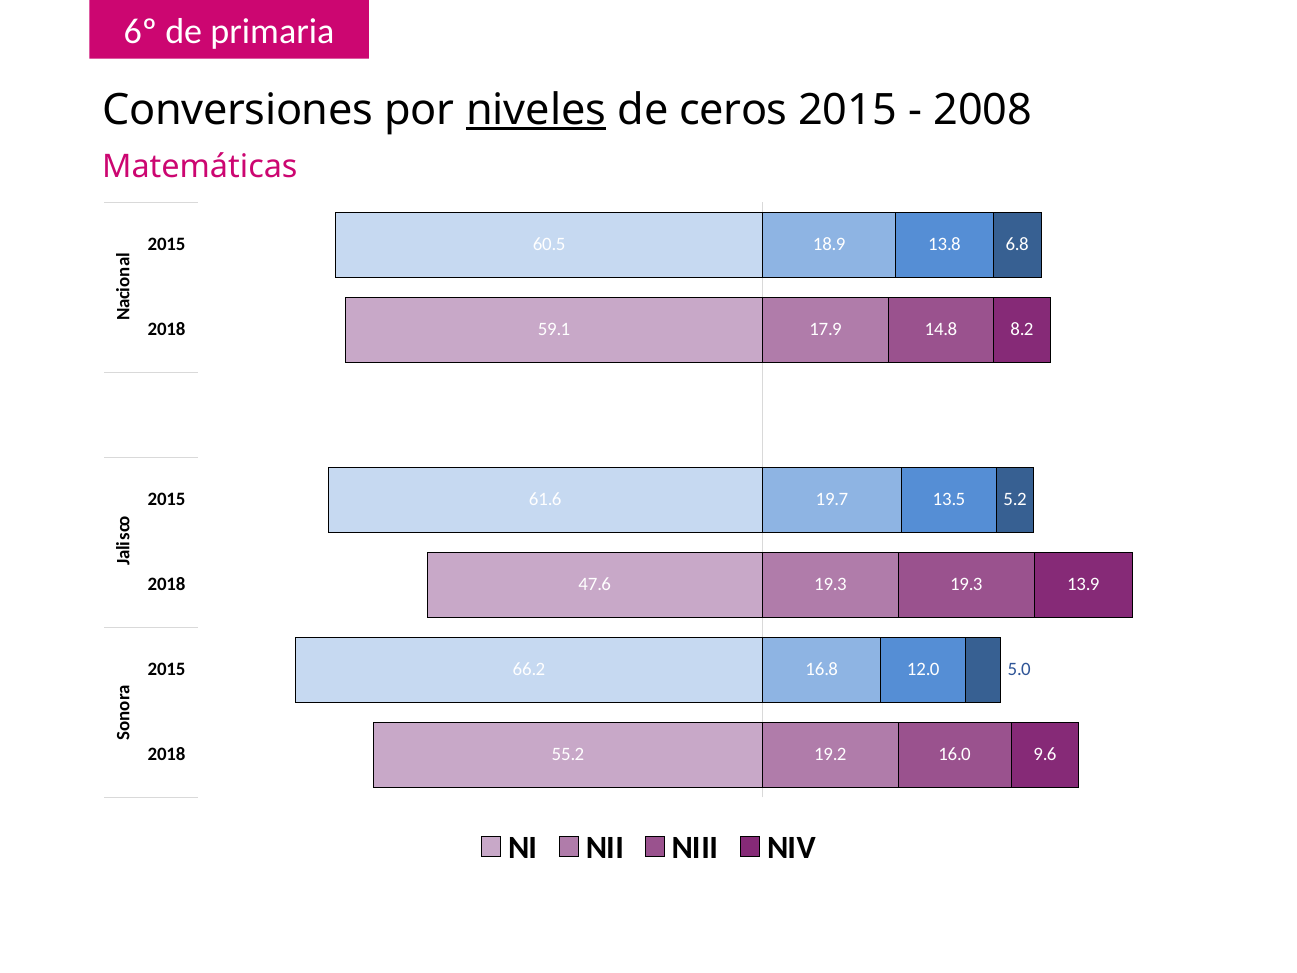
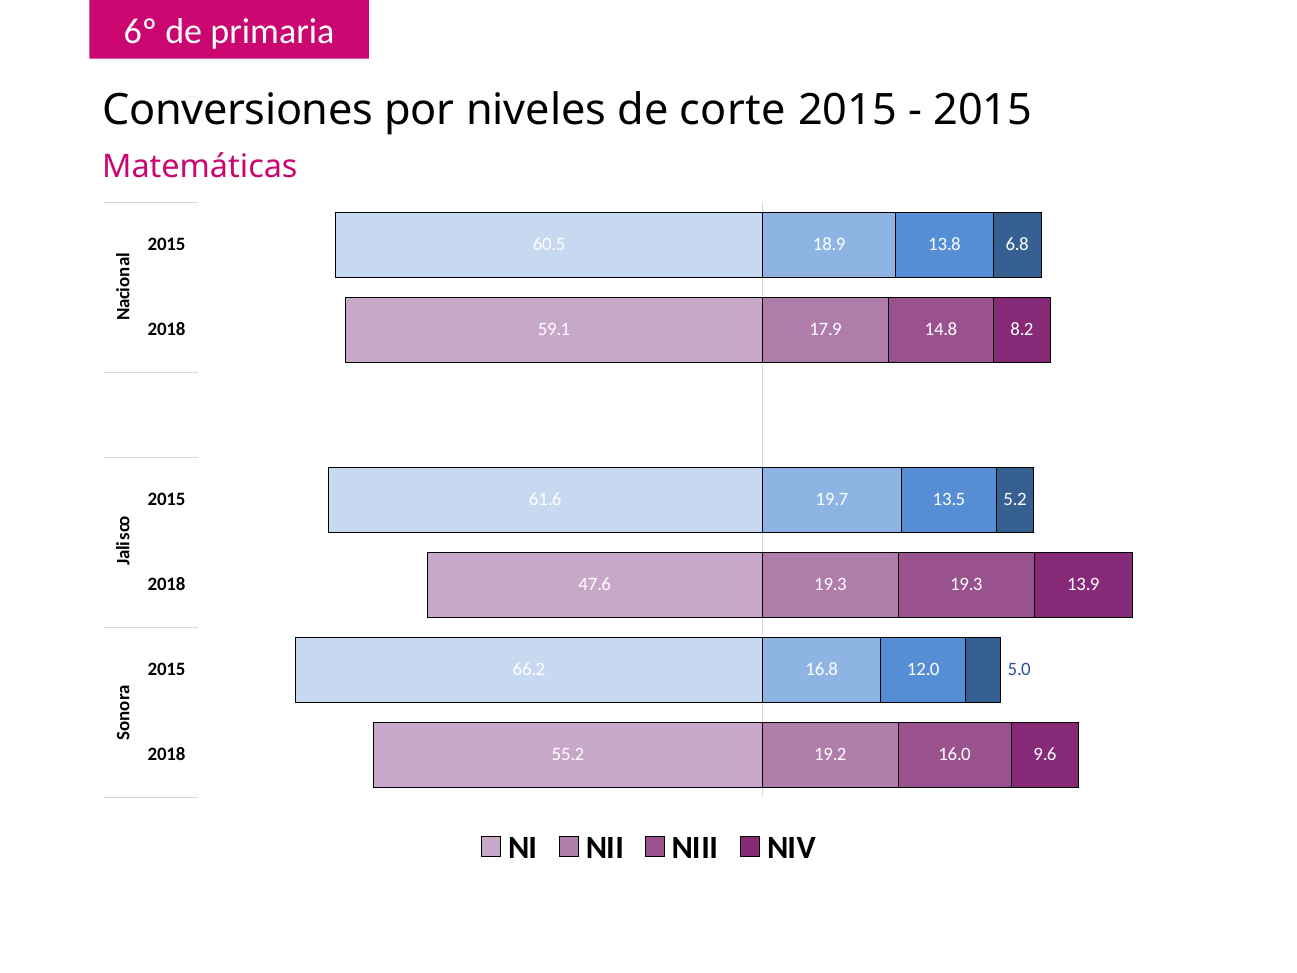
niveles underline: present -> none
ceros: ceros -> corte
2008 at (983, 110): 2008 -> 2015
